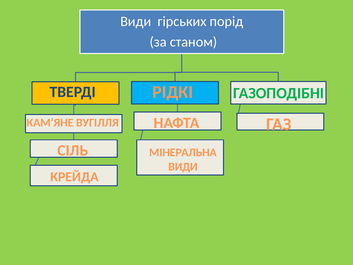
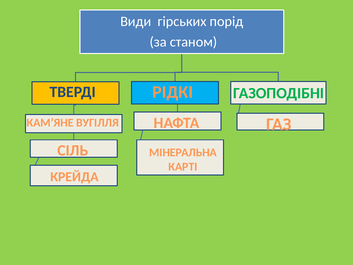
ВИДИ at (183, 167): ВИДИ -> КАРТІ
